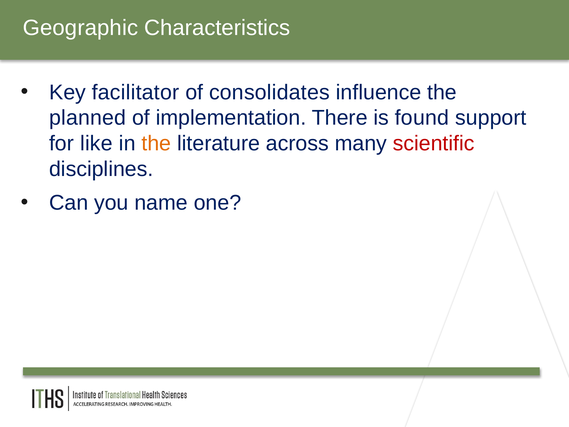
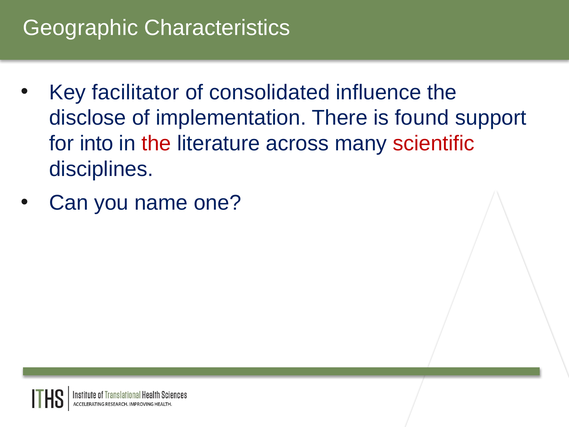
consolidates: consolidates -> consolidated
planned: planned -> disclose
like: like -> into
the at (156, 143) colour: orange -> red
